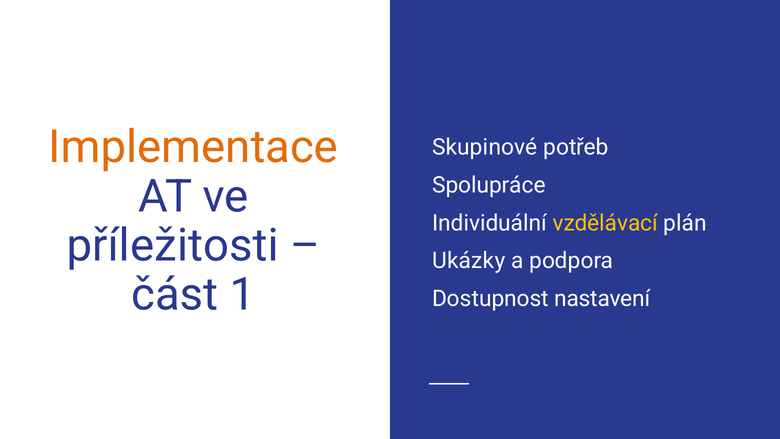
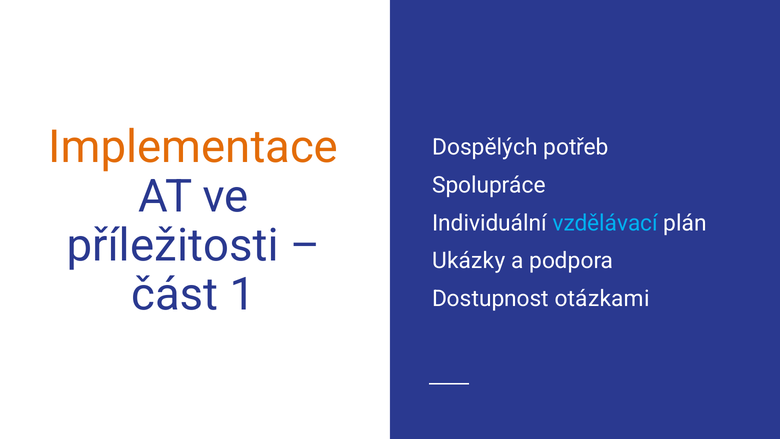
Skupinové: Skupinové -> Dospělých
vzdělávací colour: yellow -> light blue
nastavení: nastavení -> otázkami
